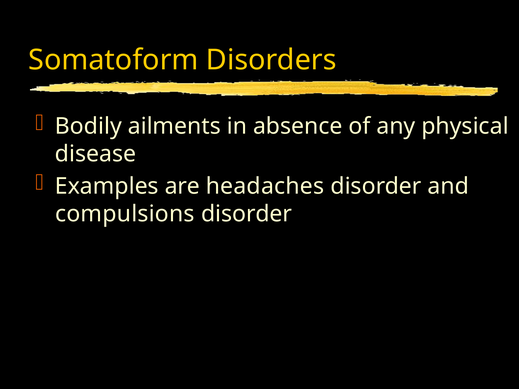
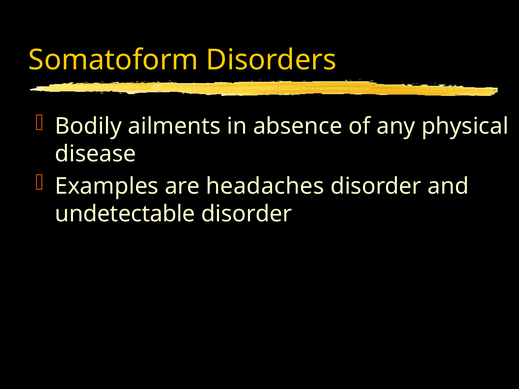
compulsions: compulsions -> undetectable
